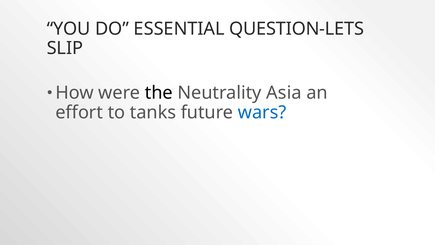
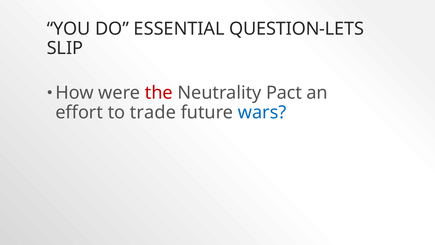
the colour: black -> red
Asia: Asia -> Pact
tanks: tanks -> trade
